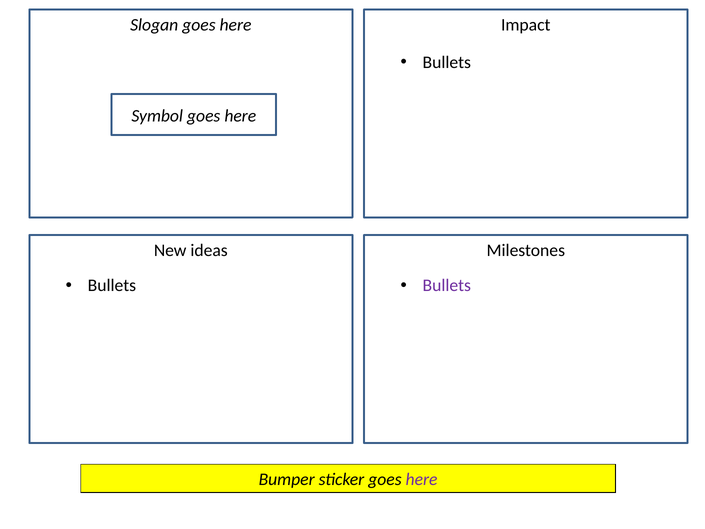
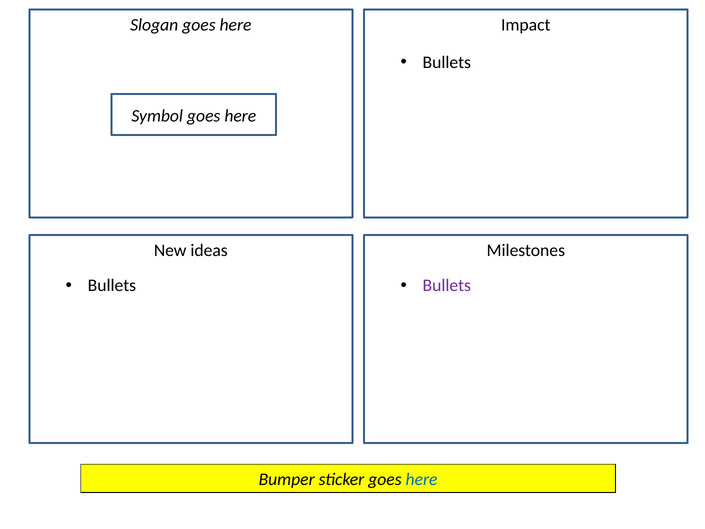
here at (422, 479) colour: purple -> blue
